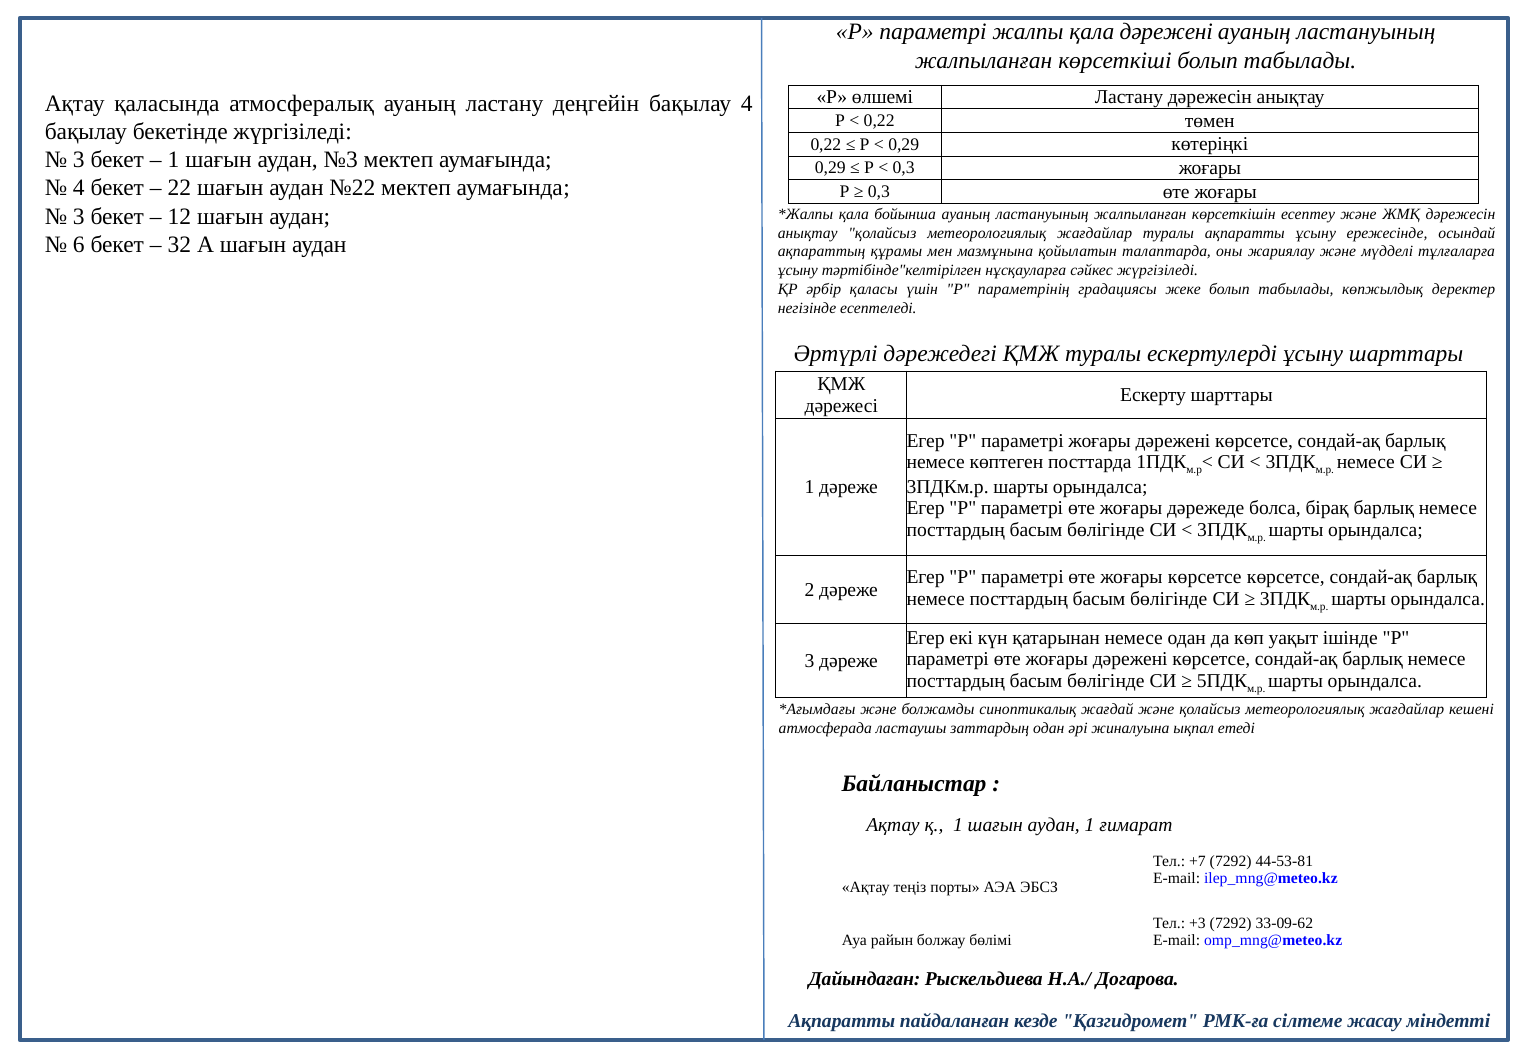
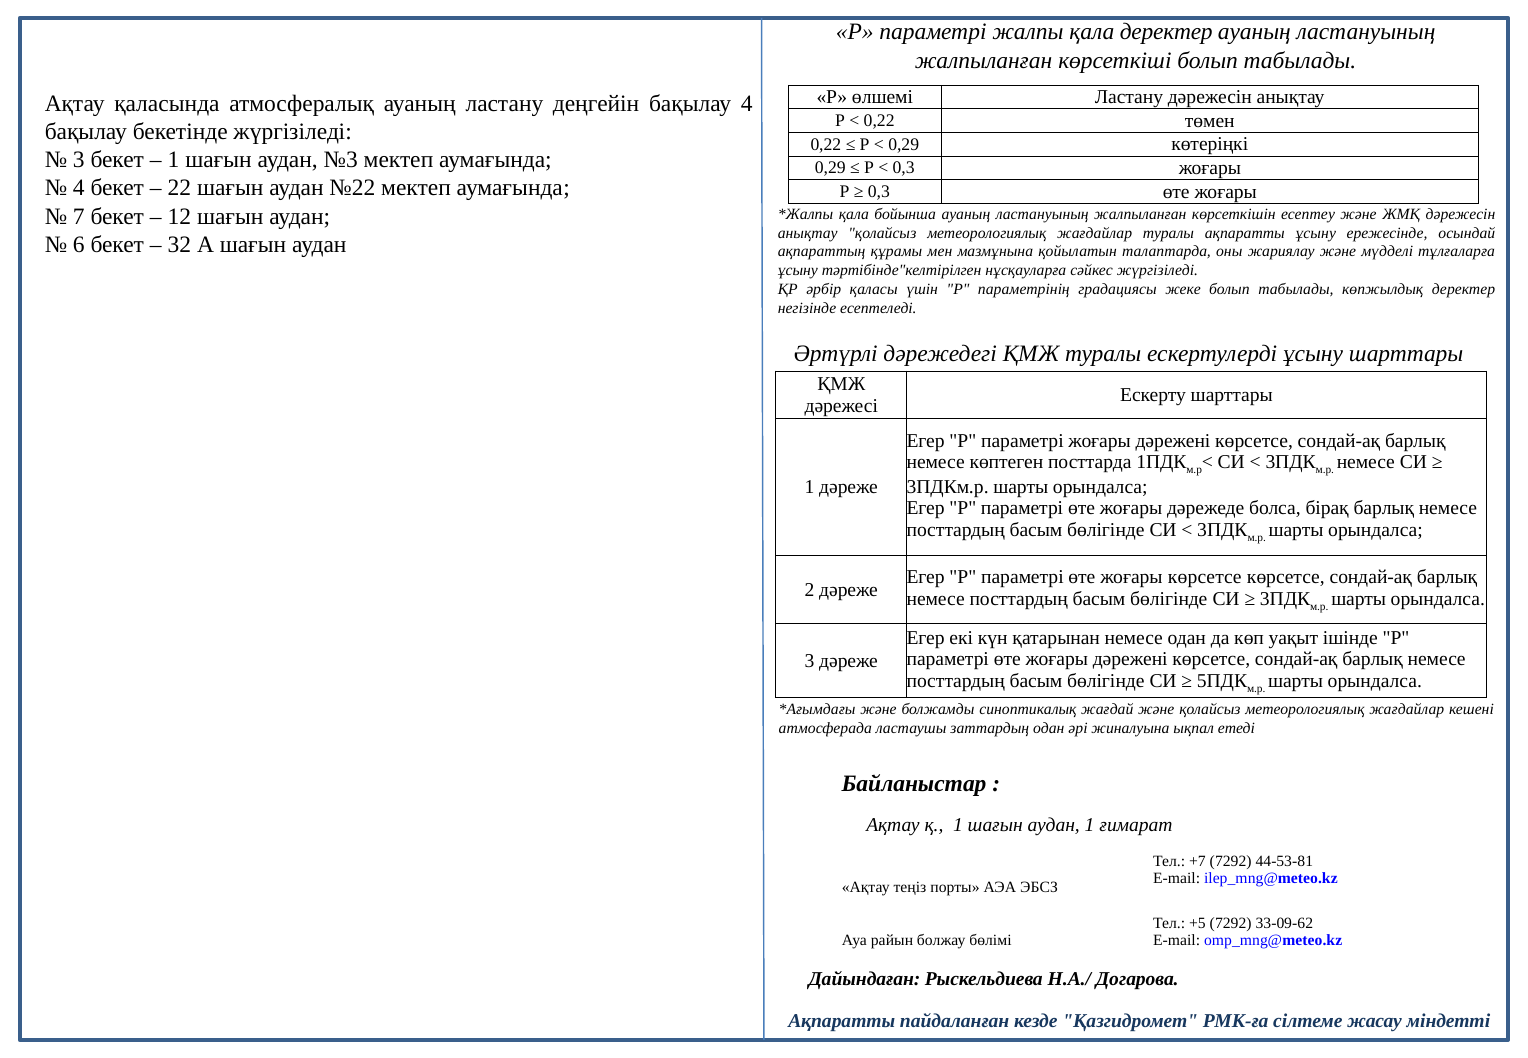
қала дәрежені: дәрежені -> деректер
3 at (79, 216): 3 -> 7
+3: +3 -> +5
